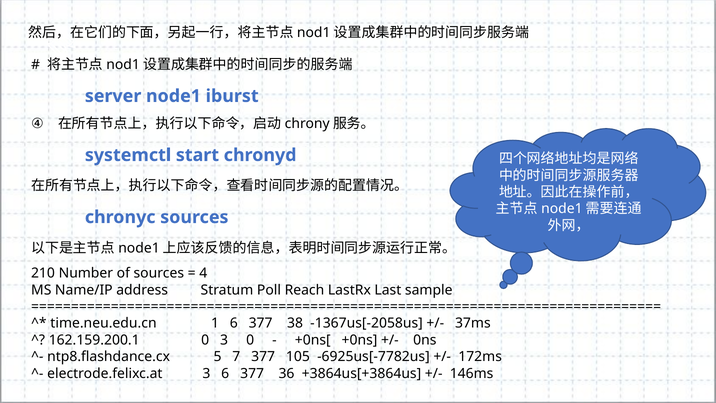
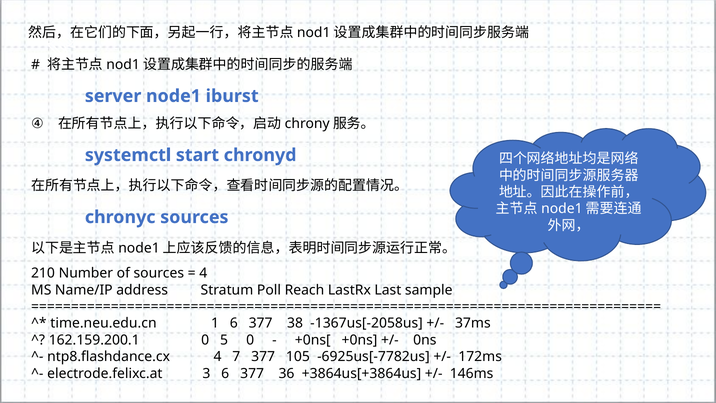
0 3: 3 -> 5
ntp8.flashdance.cx 5: 5 -> 4
